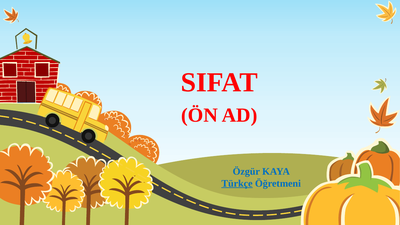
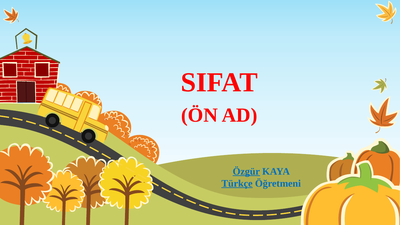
Özgür underline: none -> present
